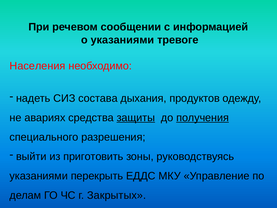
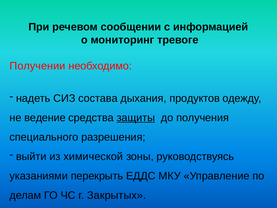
о указаниями: указаниями -> мониторинг
Населения: Населения -> Получении
авариях: авариях -> ведение
получения underline: present -> none
приготовить: приготовить -> химической
